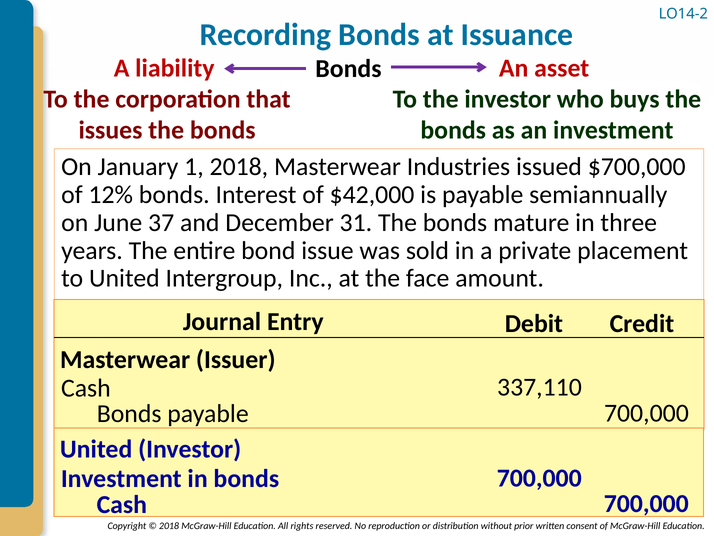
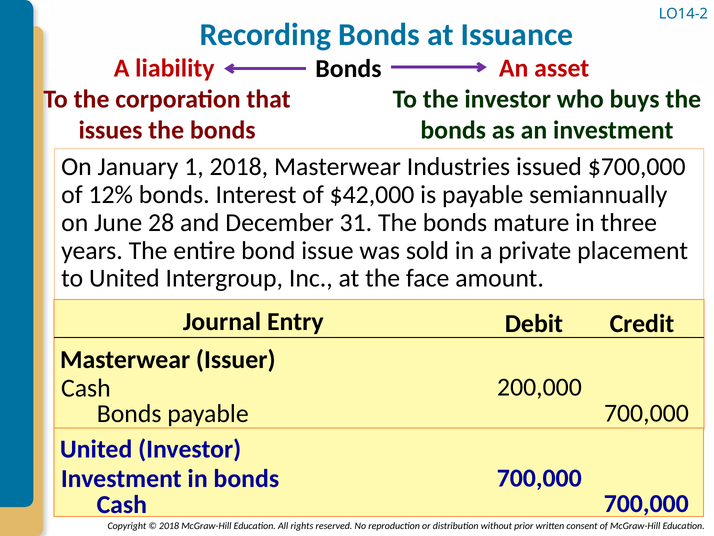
37: 37 -> 28
337,110: 337,110 -> 200,000
